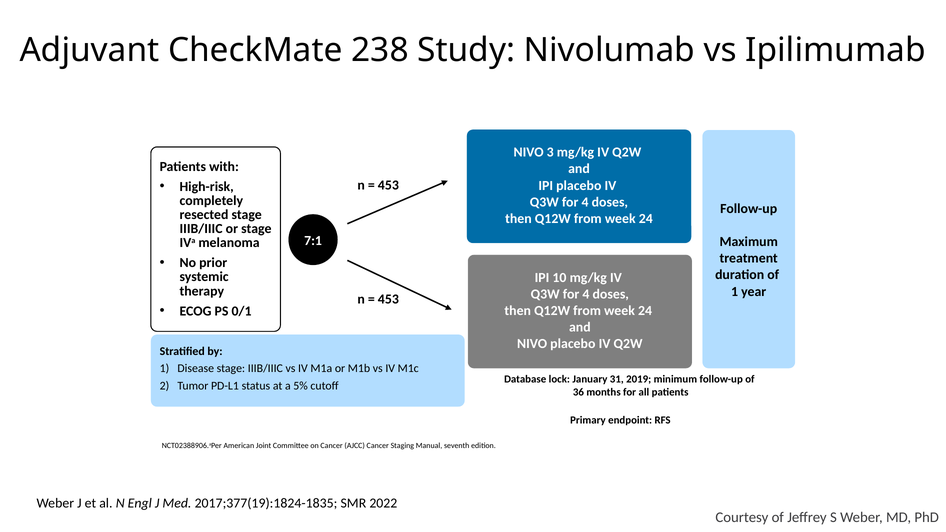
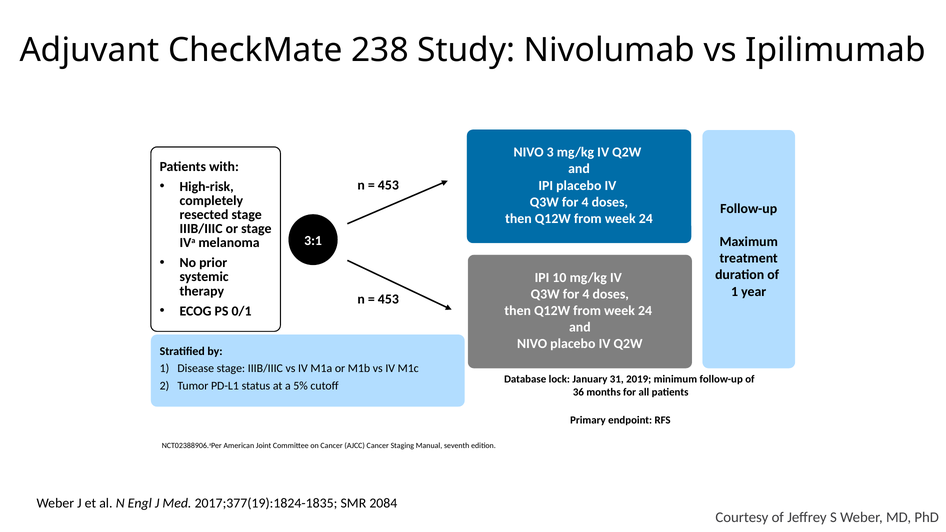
7:1: 7:1 -> 3:1
2022: 2022 -> 2084
